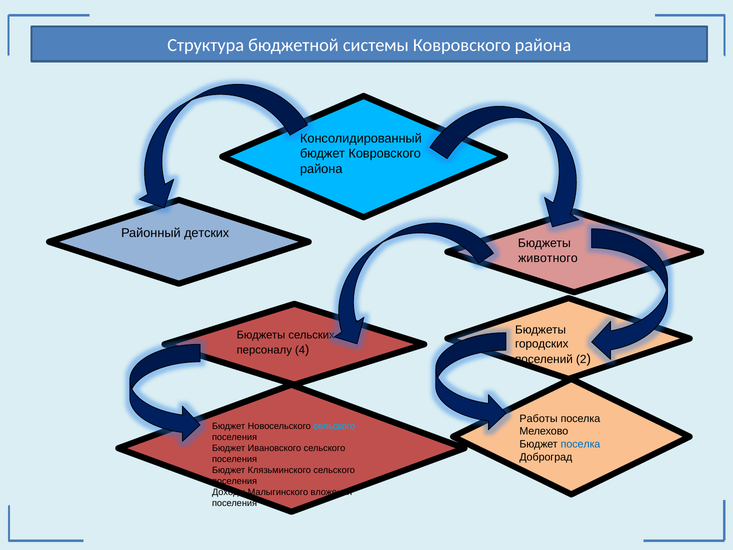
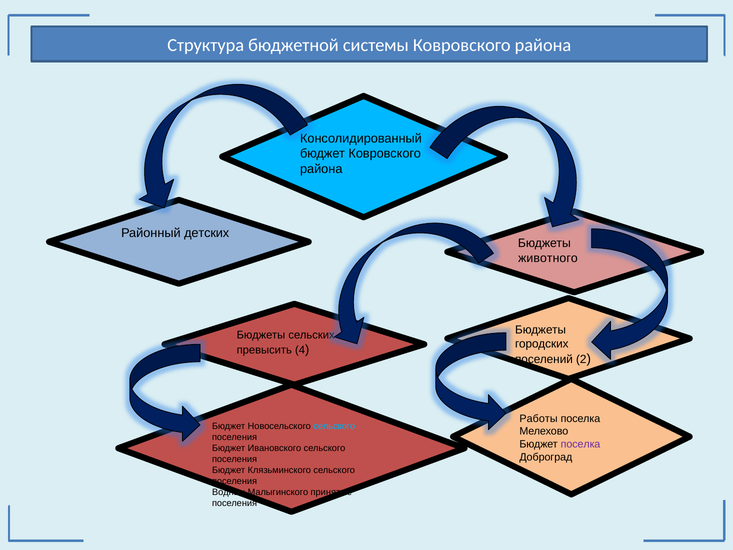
персоналу: персоналу -> превысить
поселка at (580, 444) colour: blue -> purple
Доходы: Доходы -> Водных
вложения: вложения -> принятые
